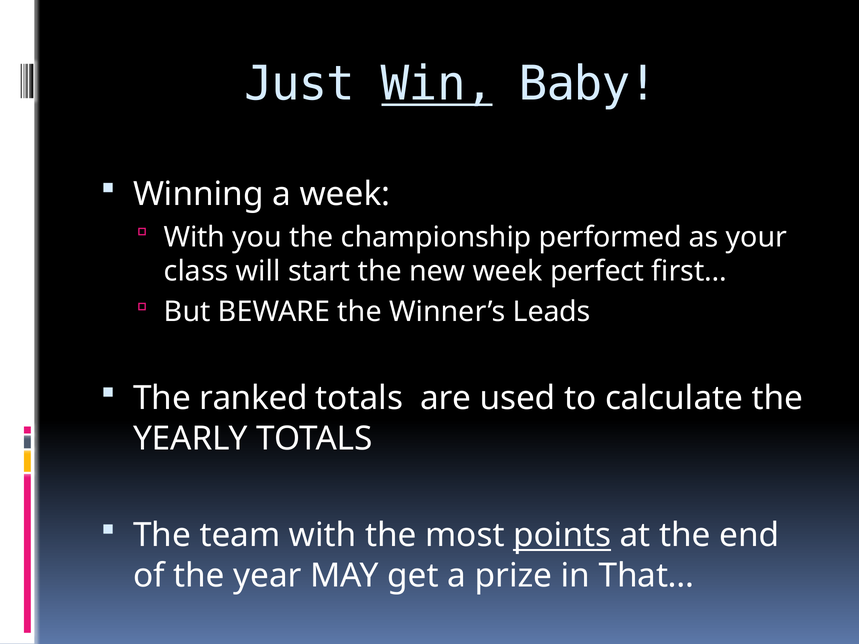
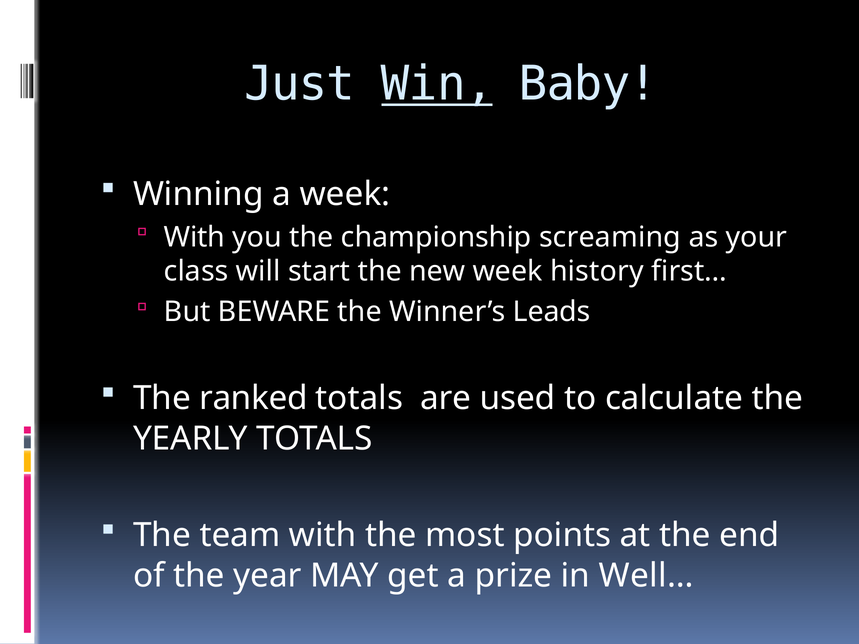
performed: performed -> screaming
perfect: perfect -> history
points underline: present -> none
That…: That… -> Well…
